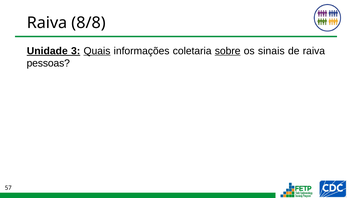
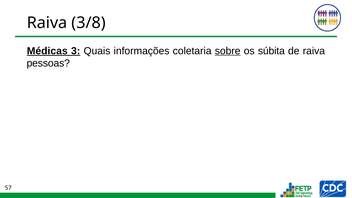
8/8: 8/8 -> 3/8
Unidade: Unidade -> Médicas
Quais underline: present -> none
sinais: sinais -> súbita
